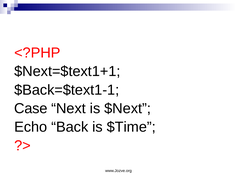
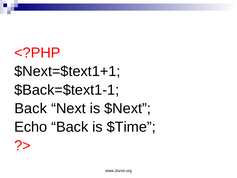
Case at (31, 108): Case -> Back
